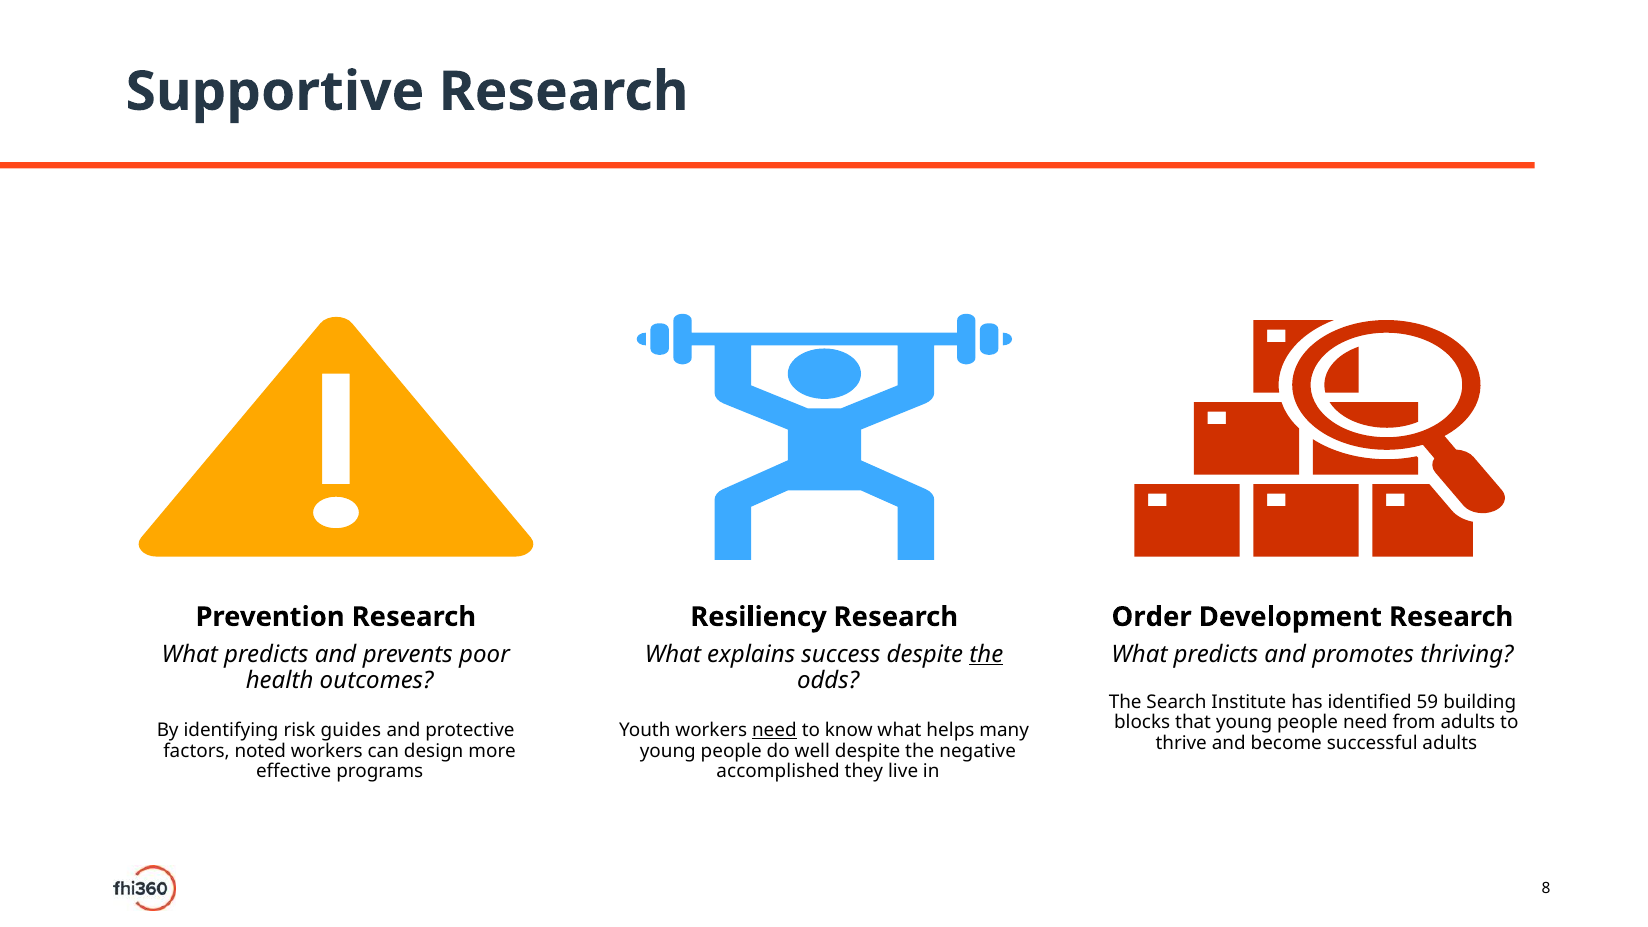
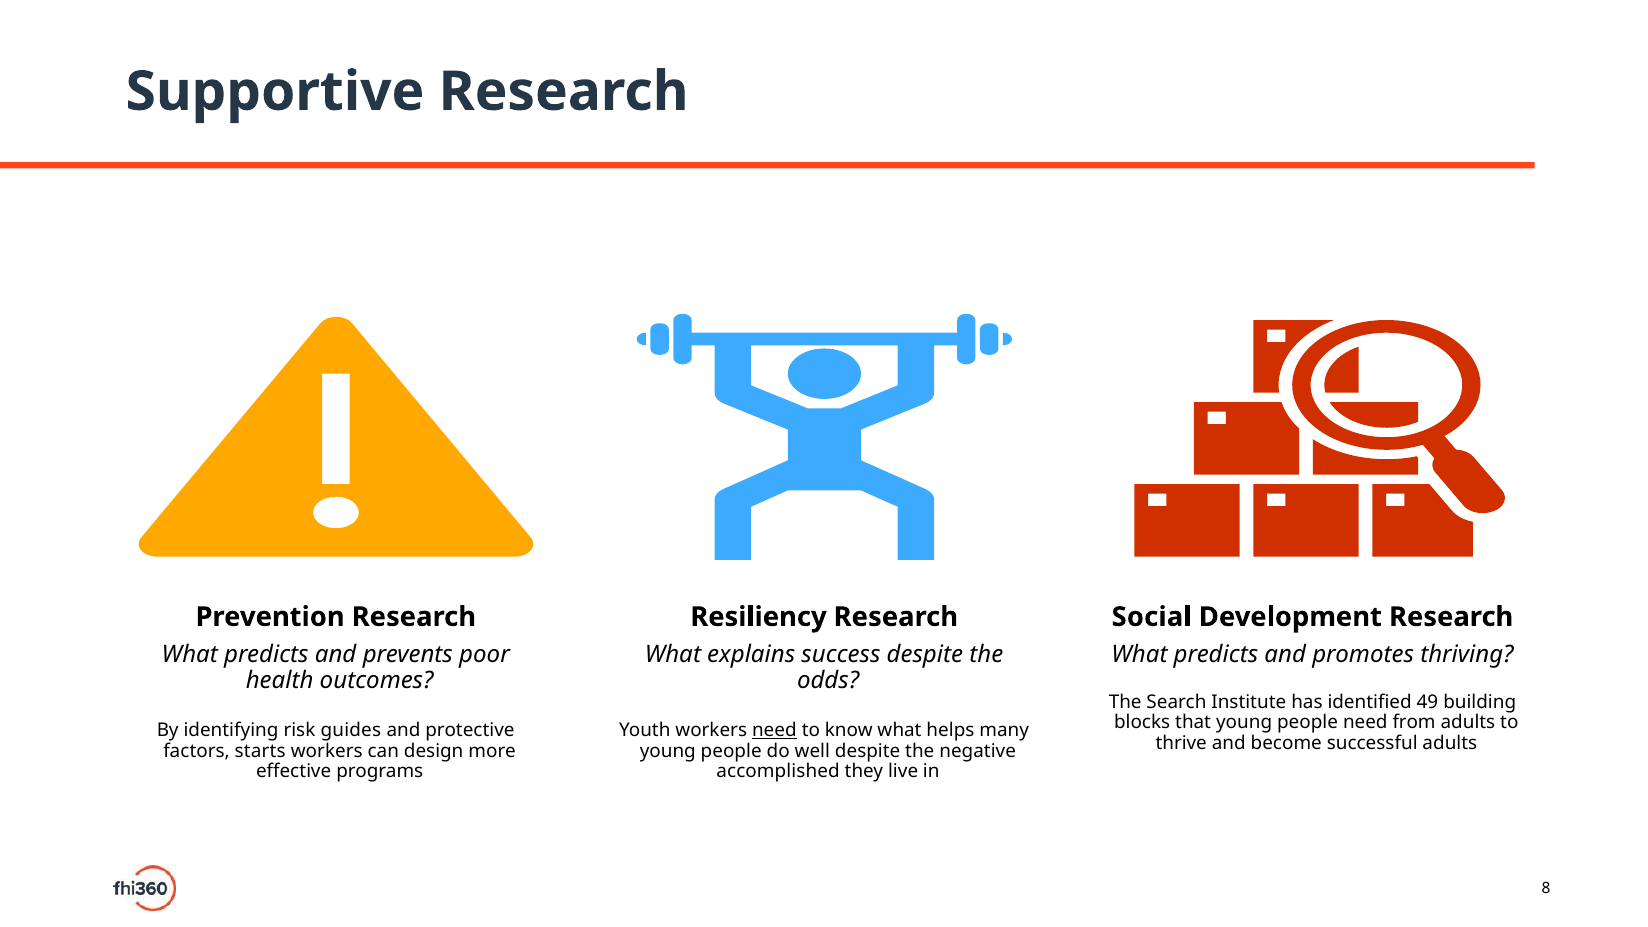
Order: Order -> Social
the at (986, 654) underline: present -> none
59: 59 -> 49
noted: noted -> starts
